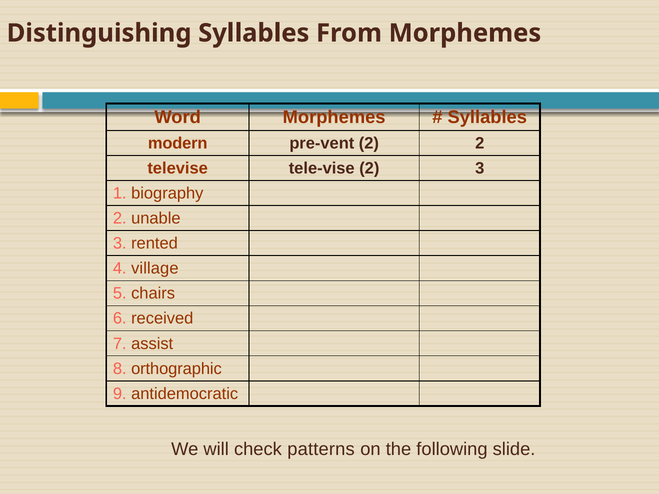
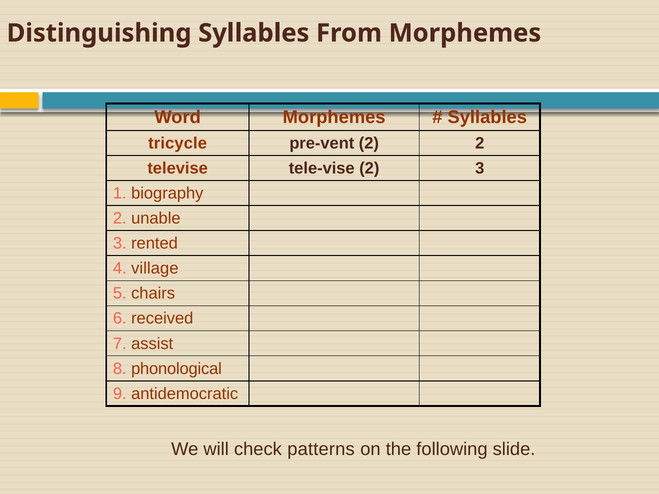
modern: modern -> tricycle
orthographic: orthographic -> phonological
